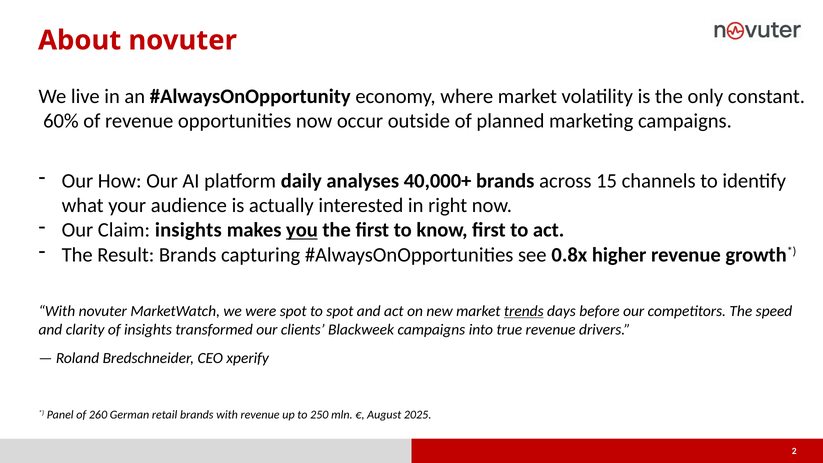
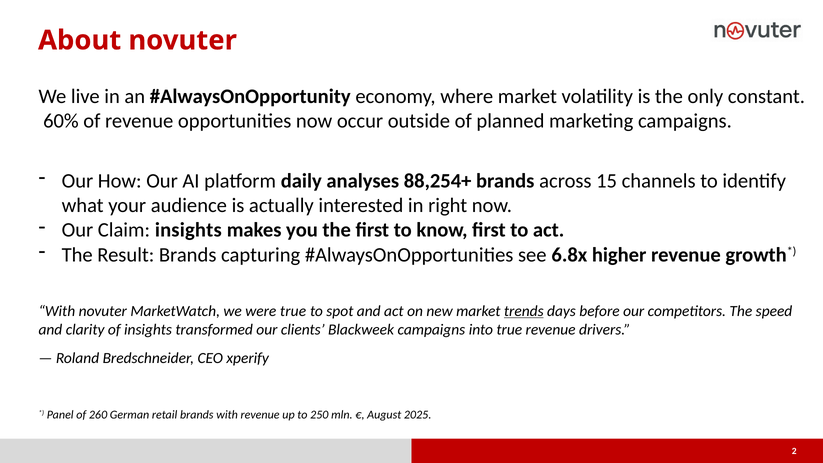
40,000+: 40,000+ -> 88,254+
you underline: present -> none
0.8x: 0.8x -> 6.8x
were spot: spot -> true
